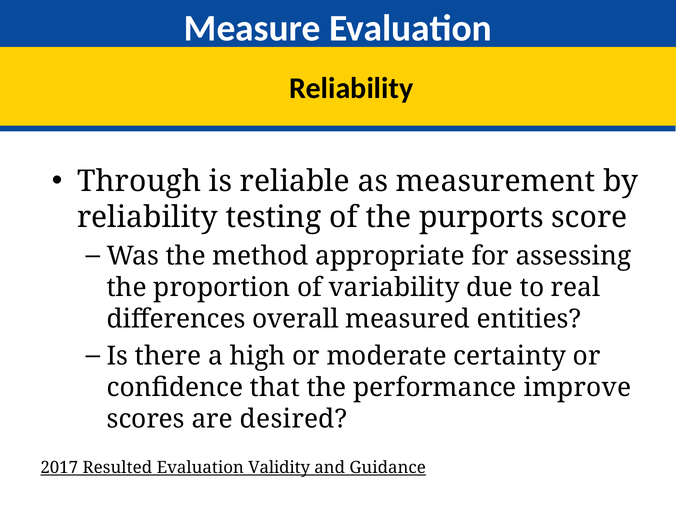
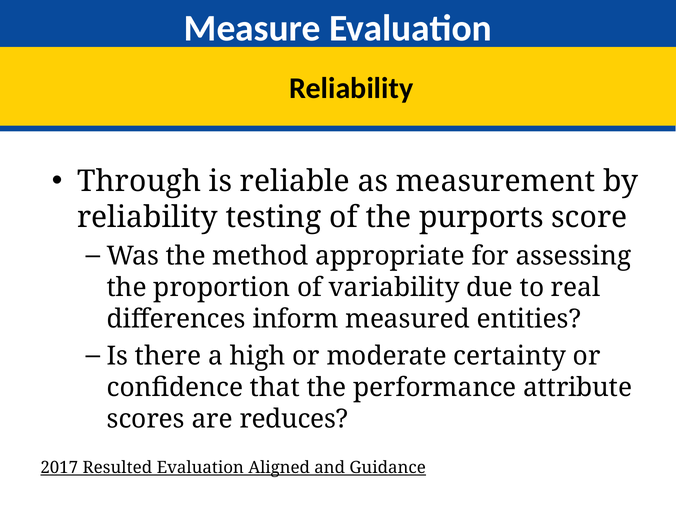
overall: overall -> inform
improve: improve -> attribute
desired: desired -> reduces
Validity: Validity -> Aligned
